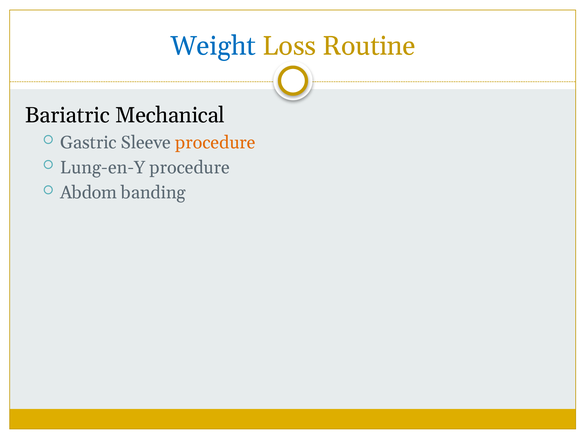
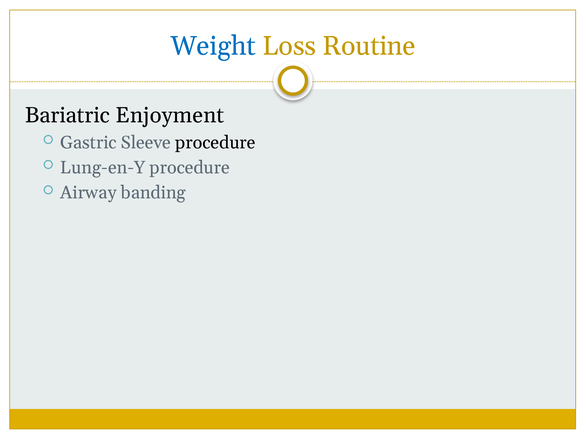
Mechanical: Mechanical -> Enjoyment
procedure at (215, 143) colour: orange -> black
Abdom: Abdom -> Airway
